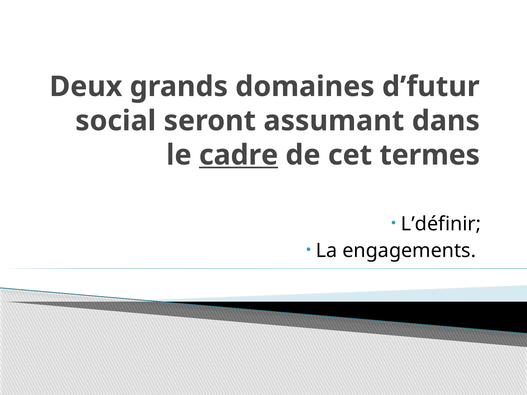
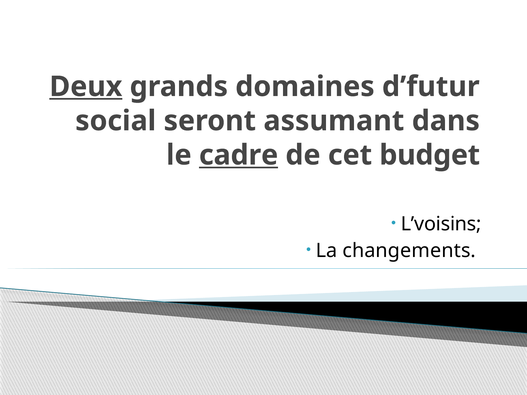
Deux underline: none -> present
termes: termes -> budget
L’définir: L’définir -> L’voisins
engagements: engagements -> changements
